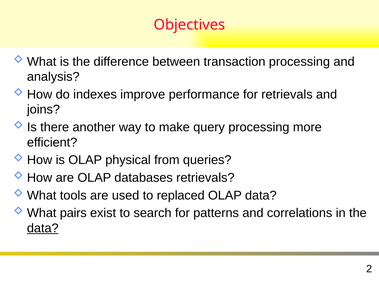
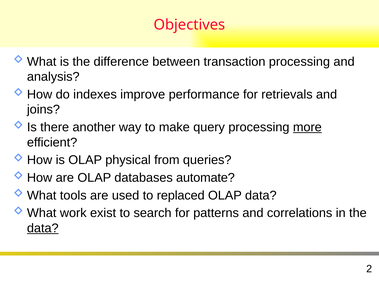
more underline: none -> present
databases retrievals: retrievals -> automate
pairs: pairs -> work
